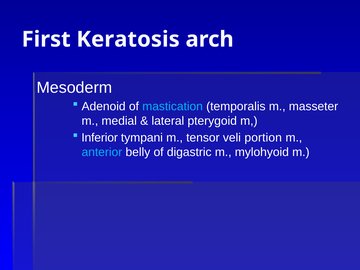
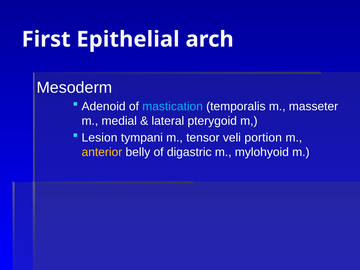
Keratosis: Keratosis -> Epithelial
Inferior: Inferior -> Lesion
anterior colour: light blue -> yellow
